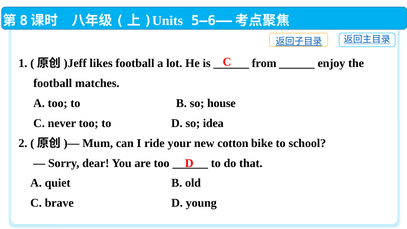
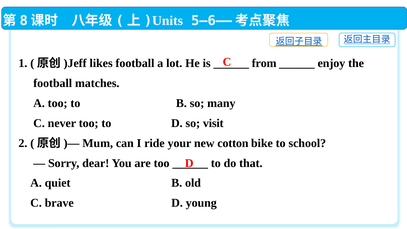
house: house -> many
idea: idea -> visit
